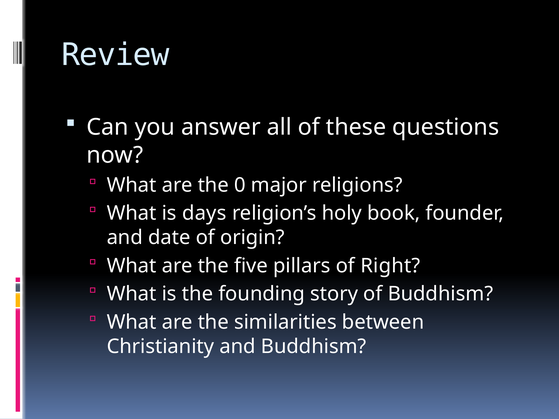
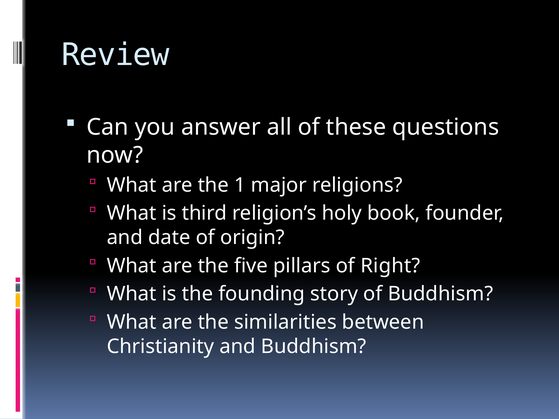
0: 0 -> 1
days: days -> third
